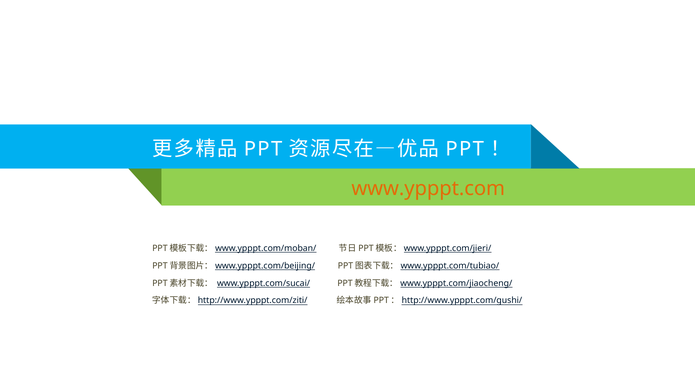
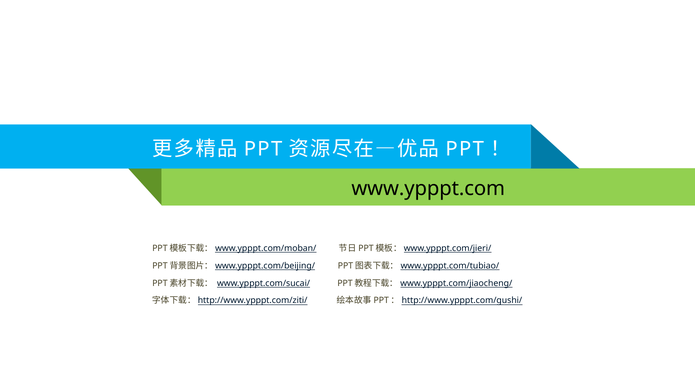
www.ypppt.com colour: orange -> black
